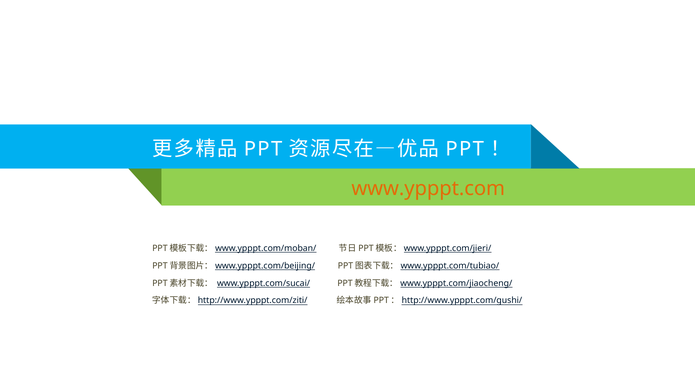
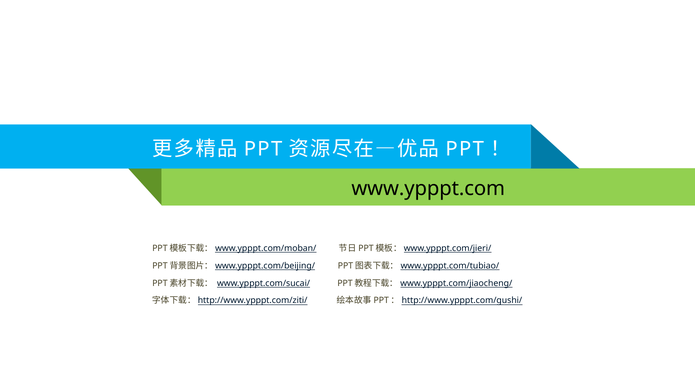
www.ypppt.com colour: orange -> black
